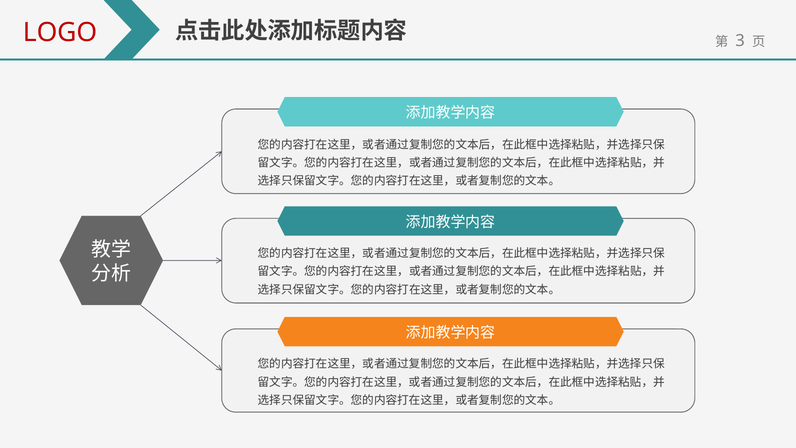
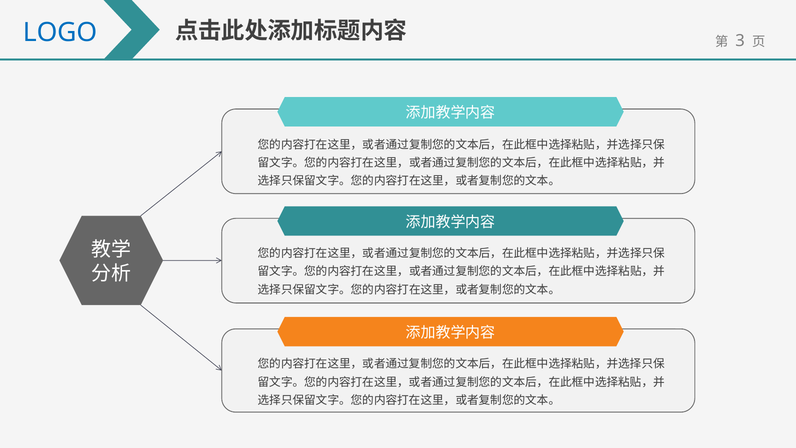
LOGO colour: red -> blue
